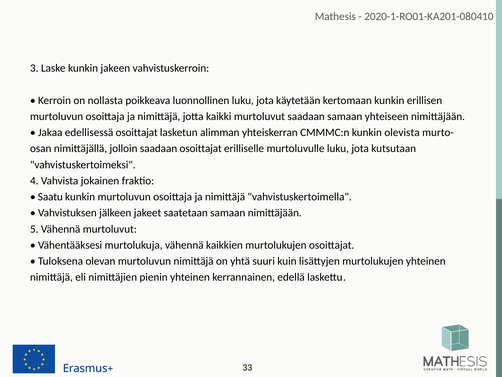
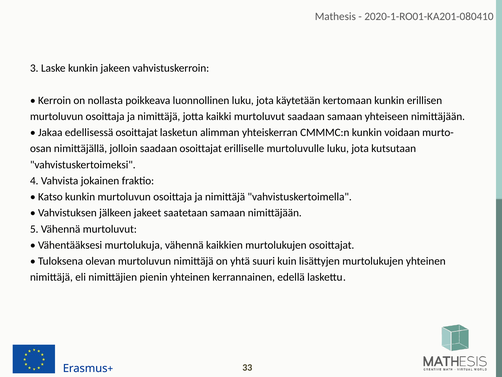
olevista: olevista -> voidaan
Saatu: Saatu -> Katso
